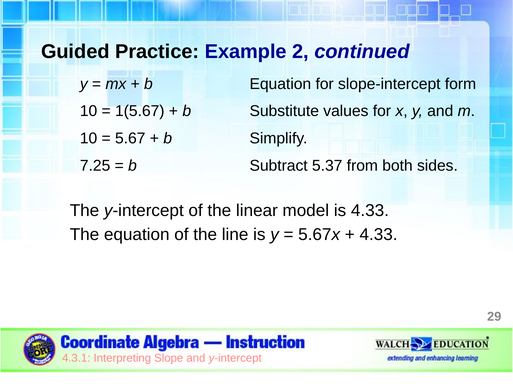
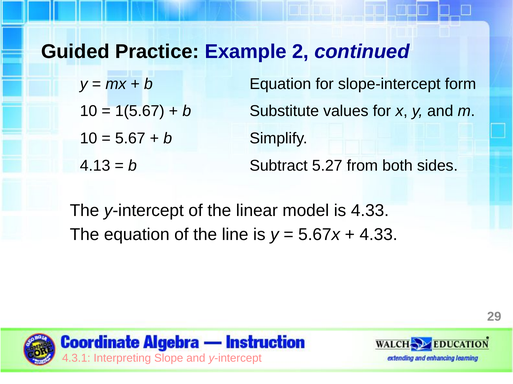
7.25: 7.25 -> 4.13
5.37: 5.37 -> 5.27
